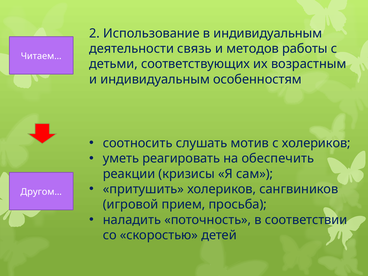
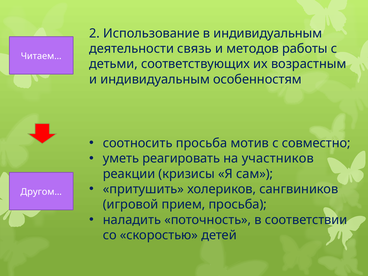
соотносить слушать: слушать -> просьба
с холериков: холериков -> совместно
обеспечить: обеспечить -> участников
